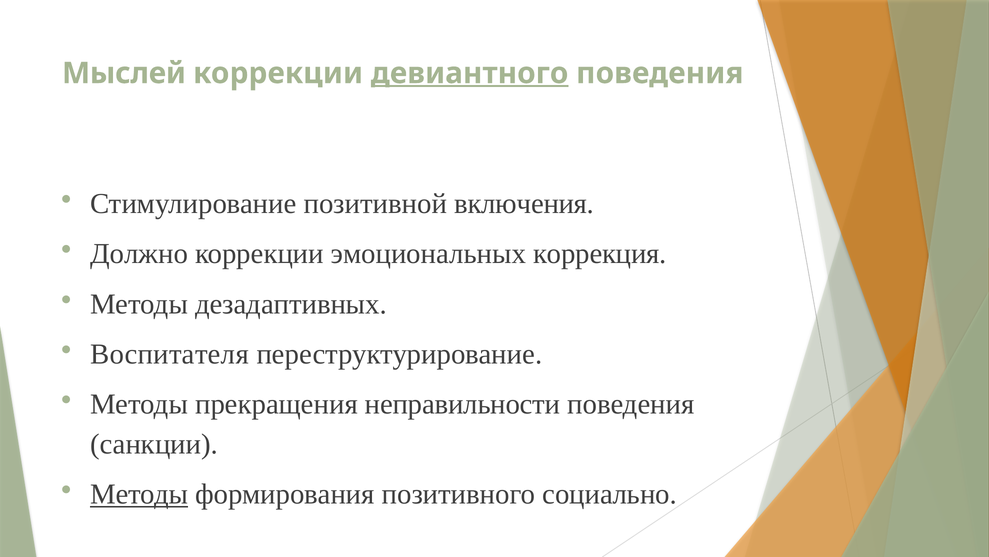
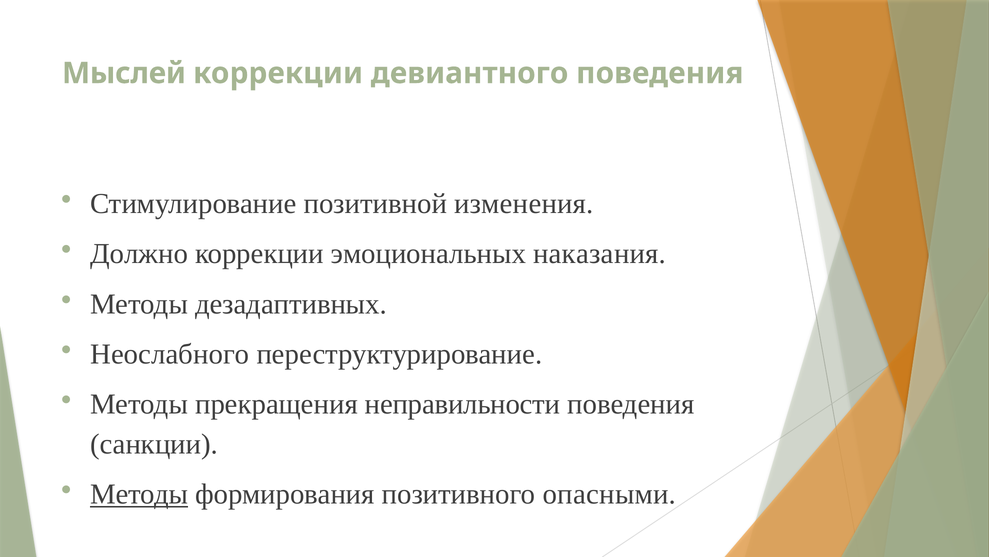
девиантного underline: present -> none
включения: включения -> изменения
коррекция: коррекция -> наказания
Воспитателя: Воспитателя -> Неослабного
социально: социально -> опасными
